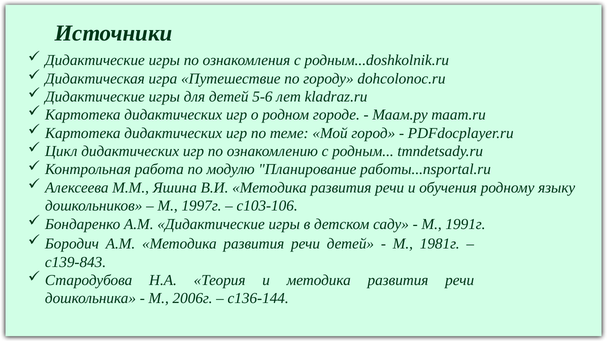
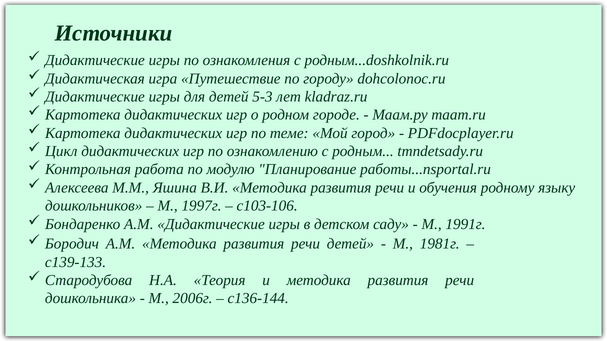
5-6: 5-6 -> 5-3
с139-843: с139-843 -> с139-133
